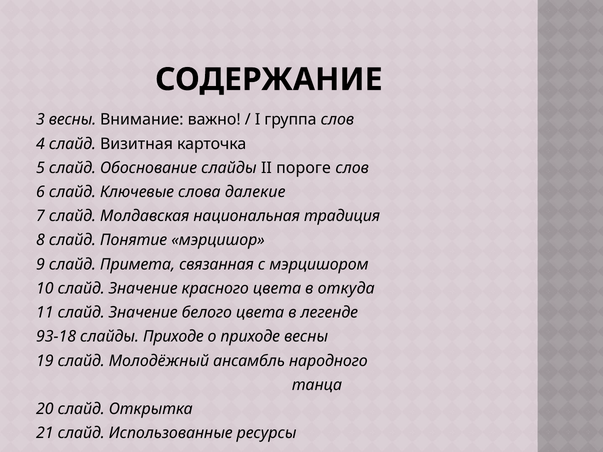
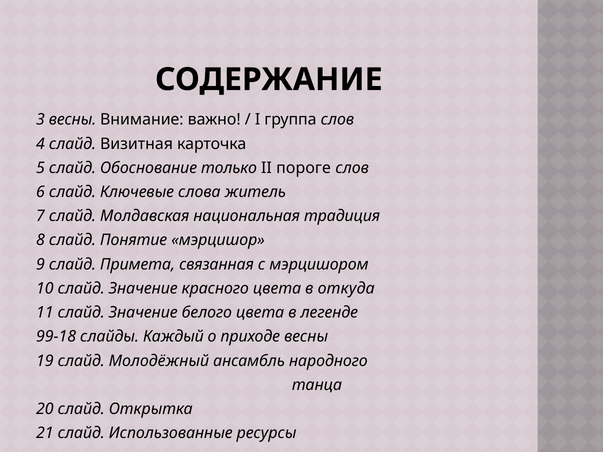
Обоснование слайды: слайды -> только
далекие: далекие -> житель
93-18: 93-18 -> 99-18
слайды Приходе: Приходе -> Каждый
